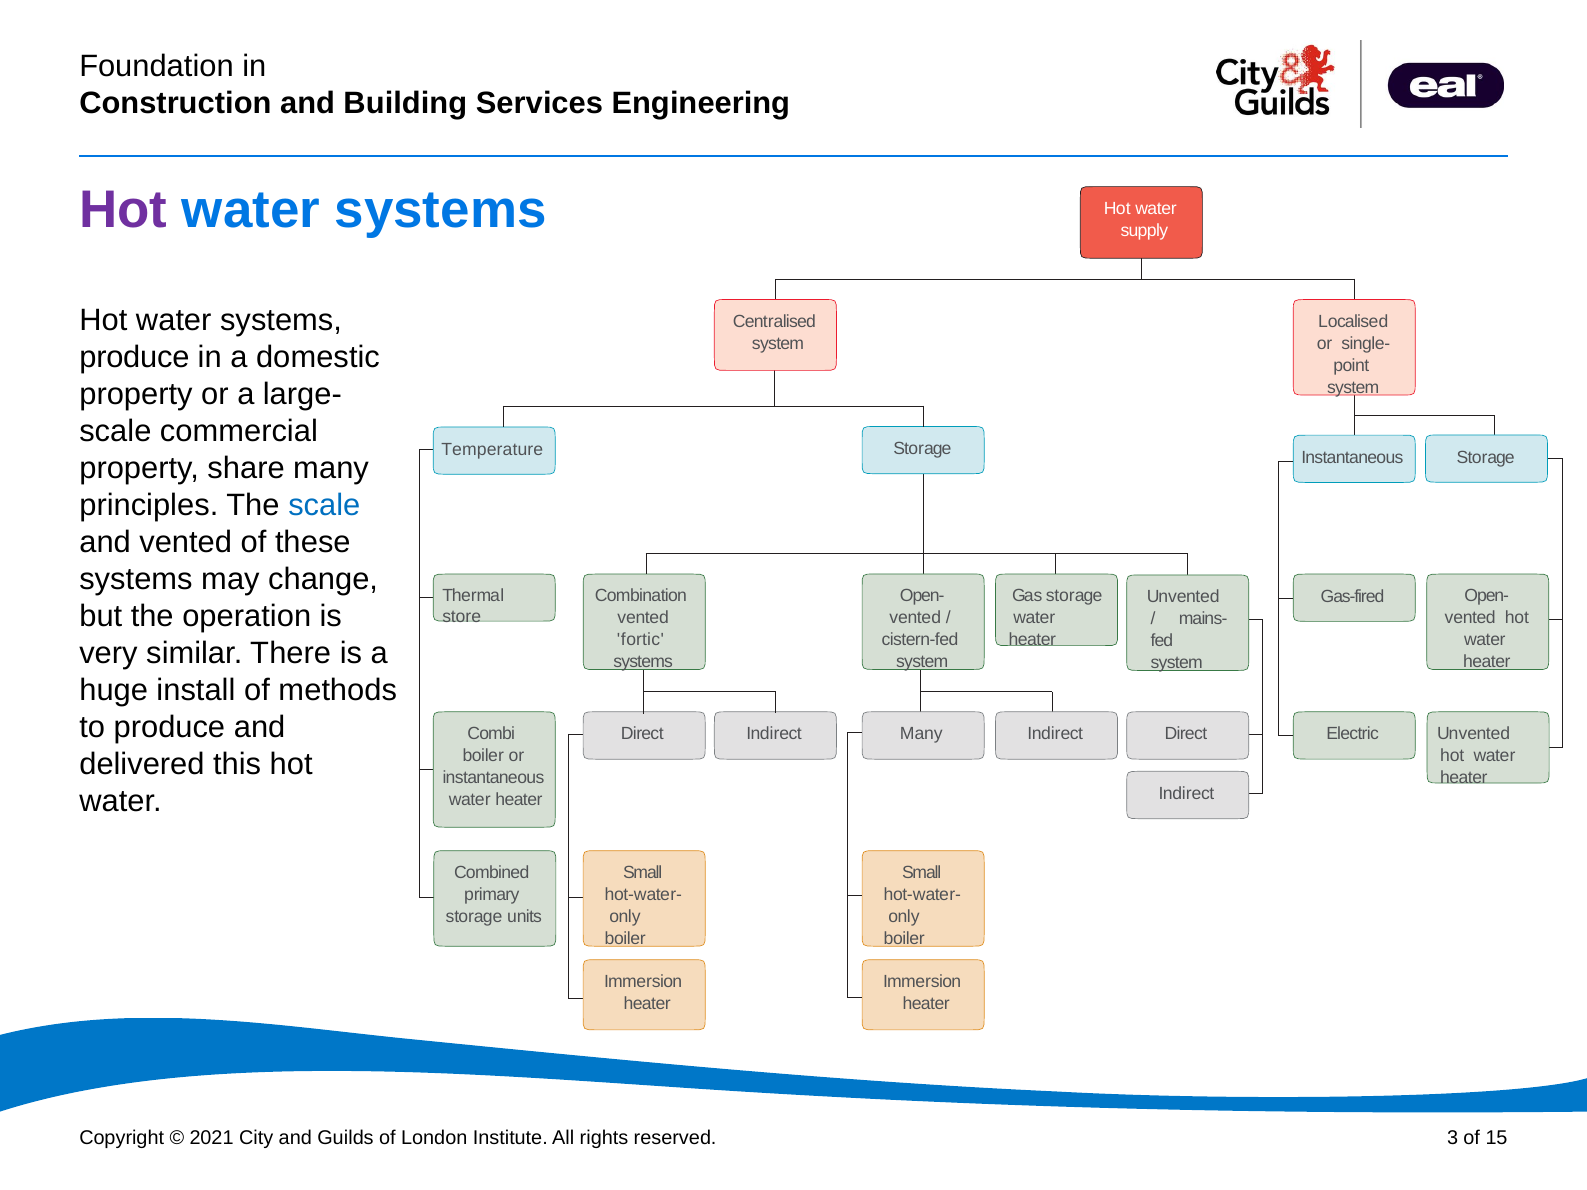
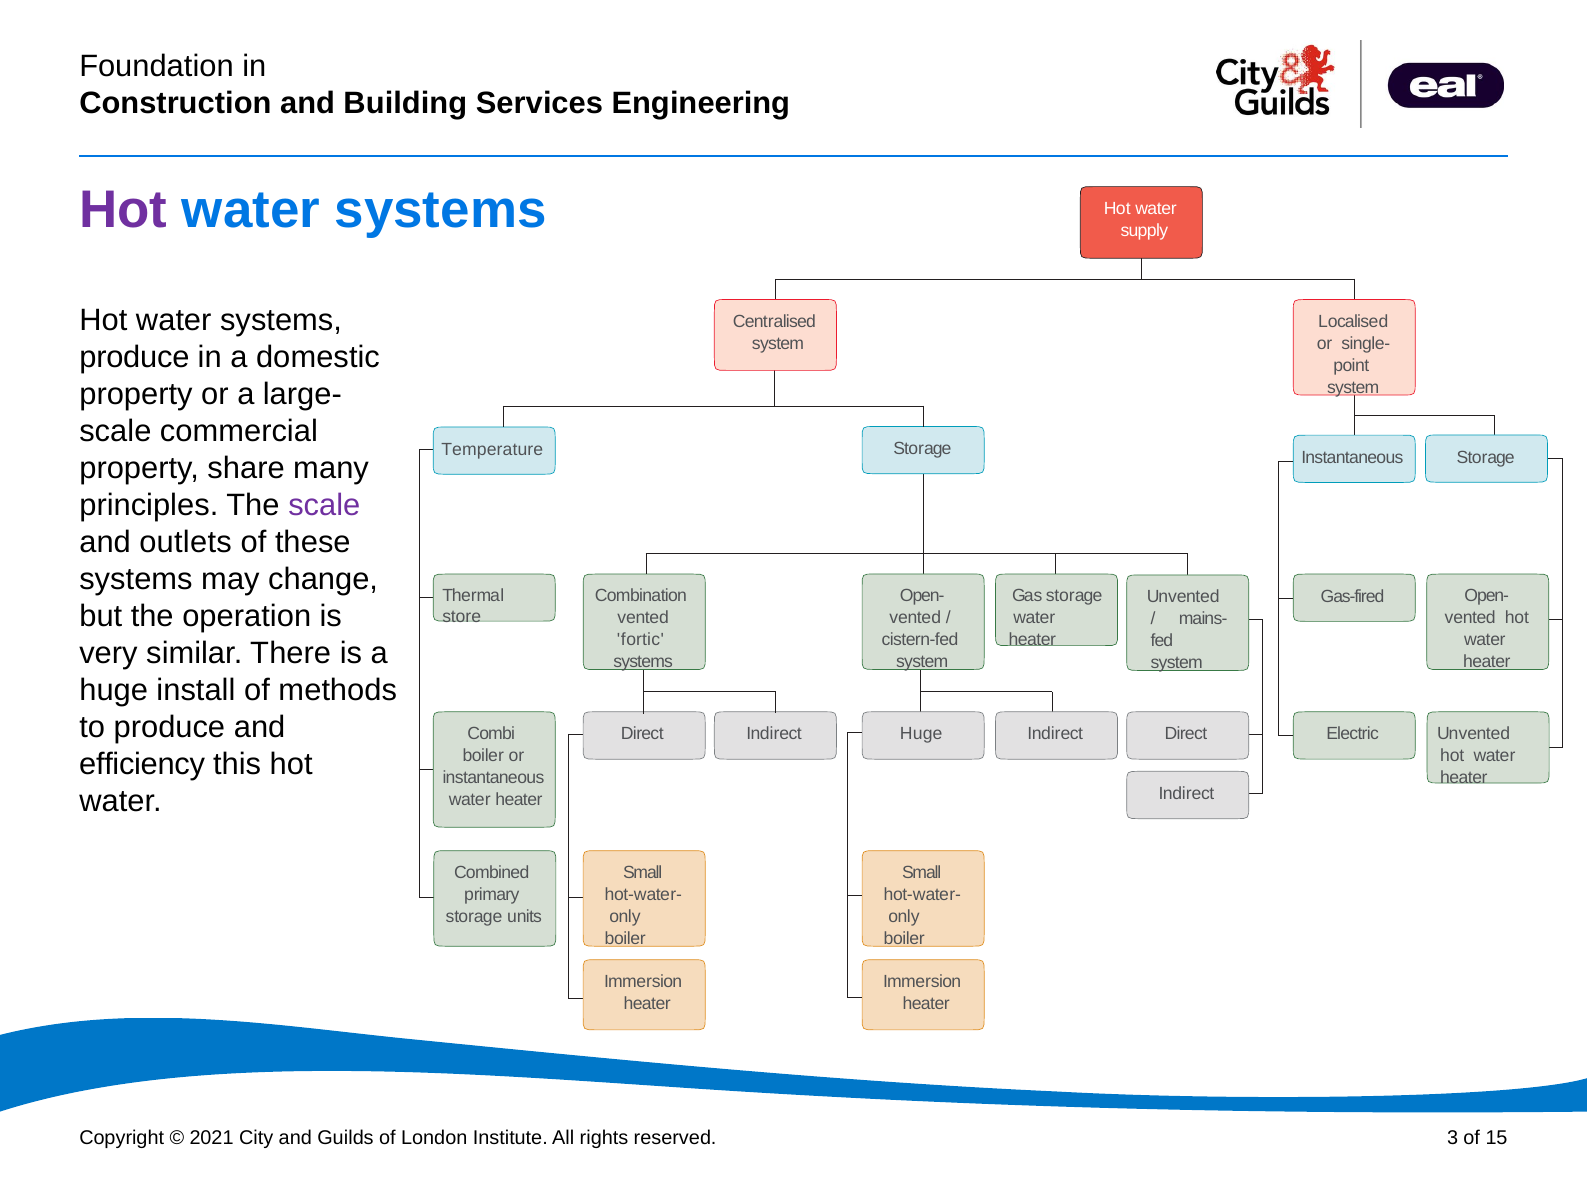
scale at (324, 506) colour: blue -> purple
and vented: vented -> outlets
Many at (921, 734): Many -> Huge
delivered: delivered -> efficiency
